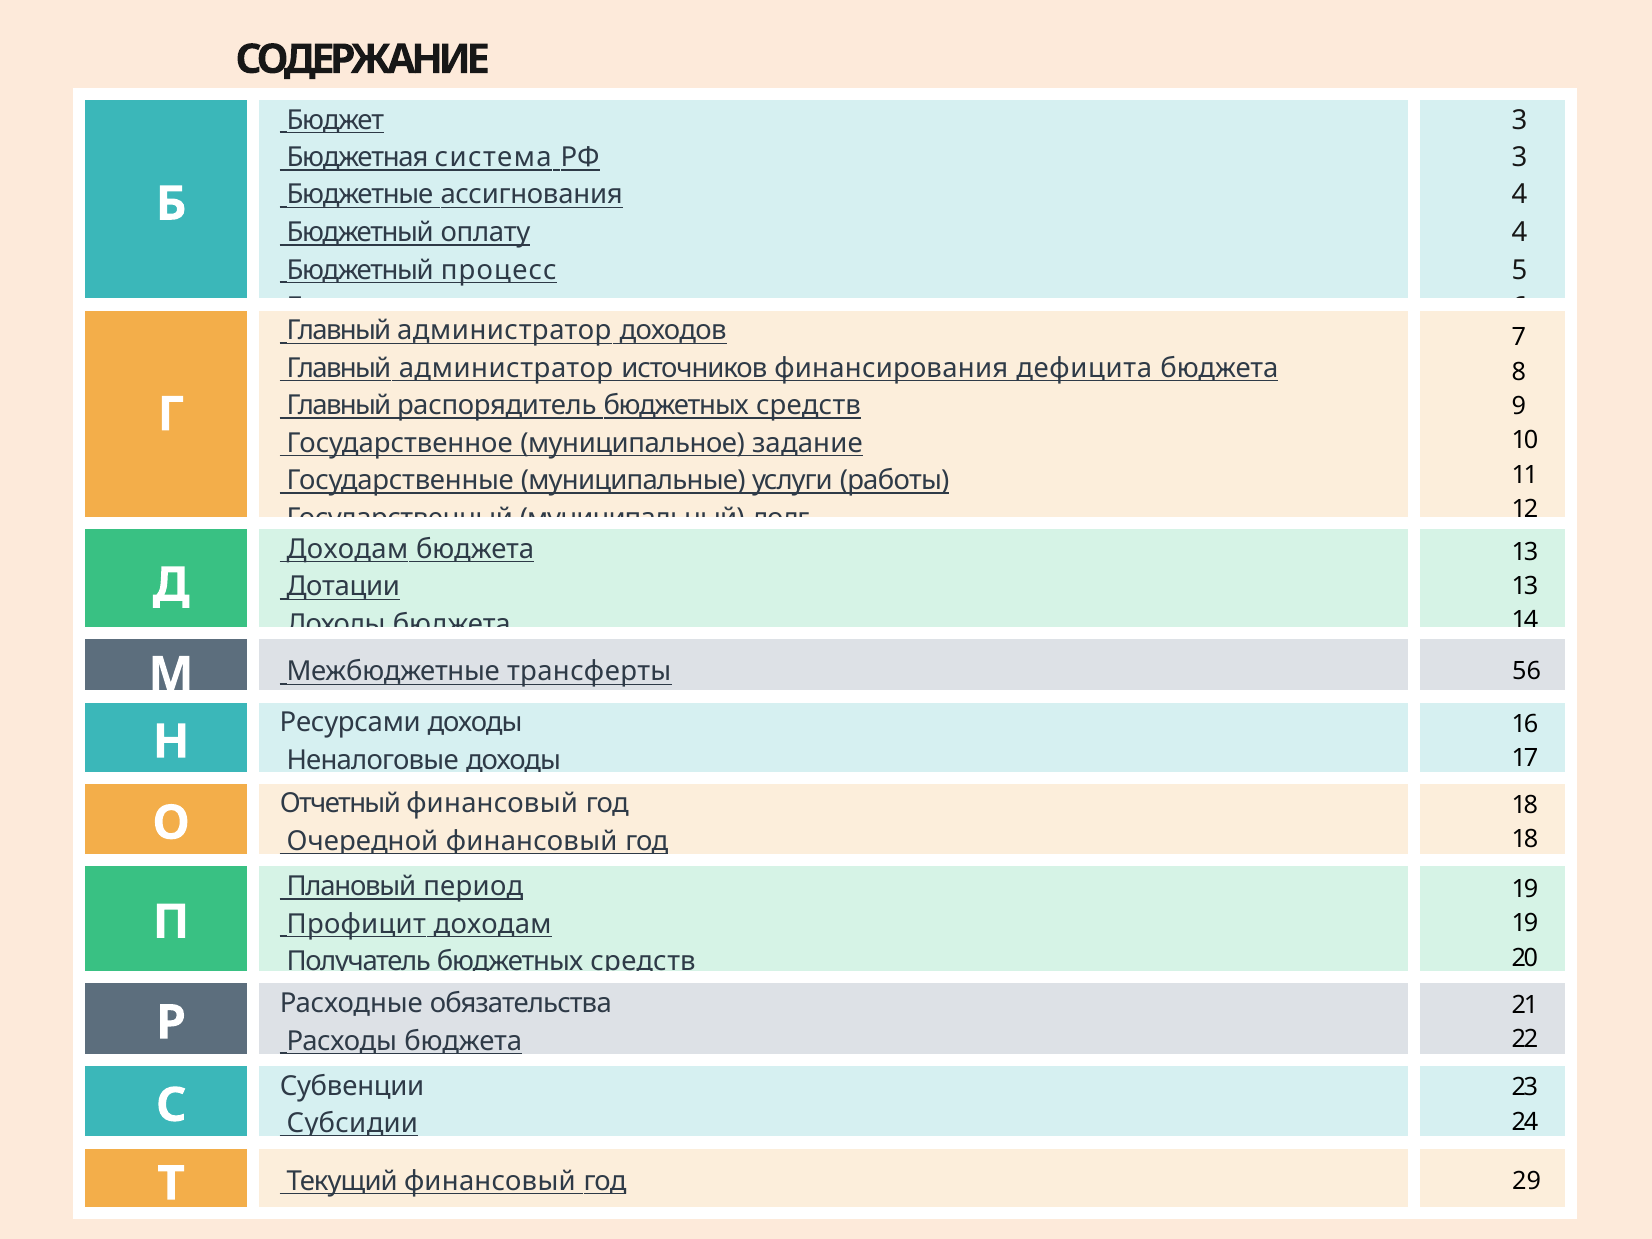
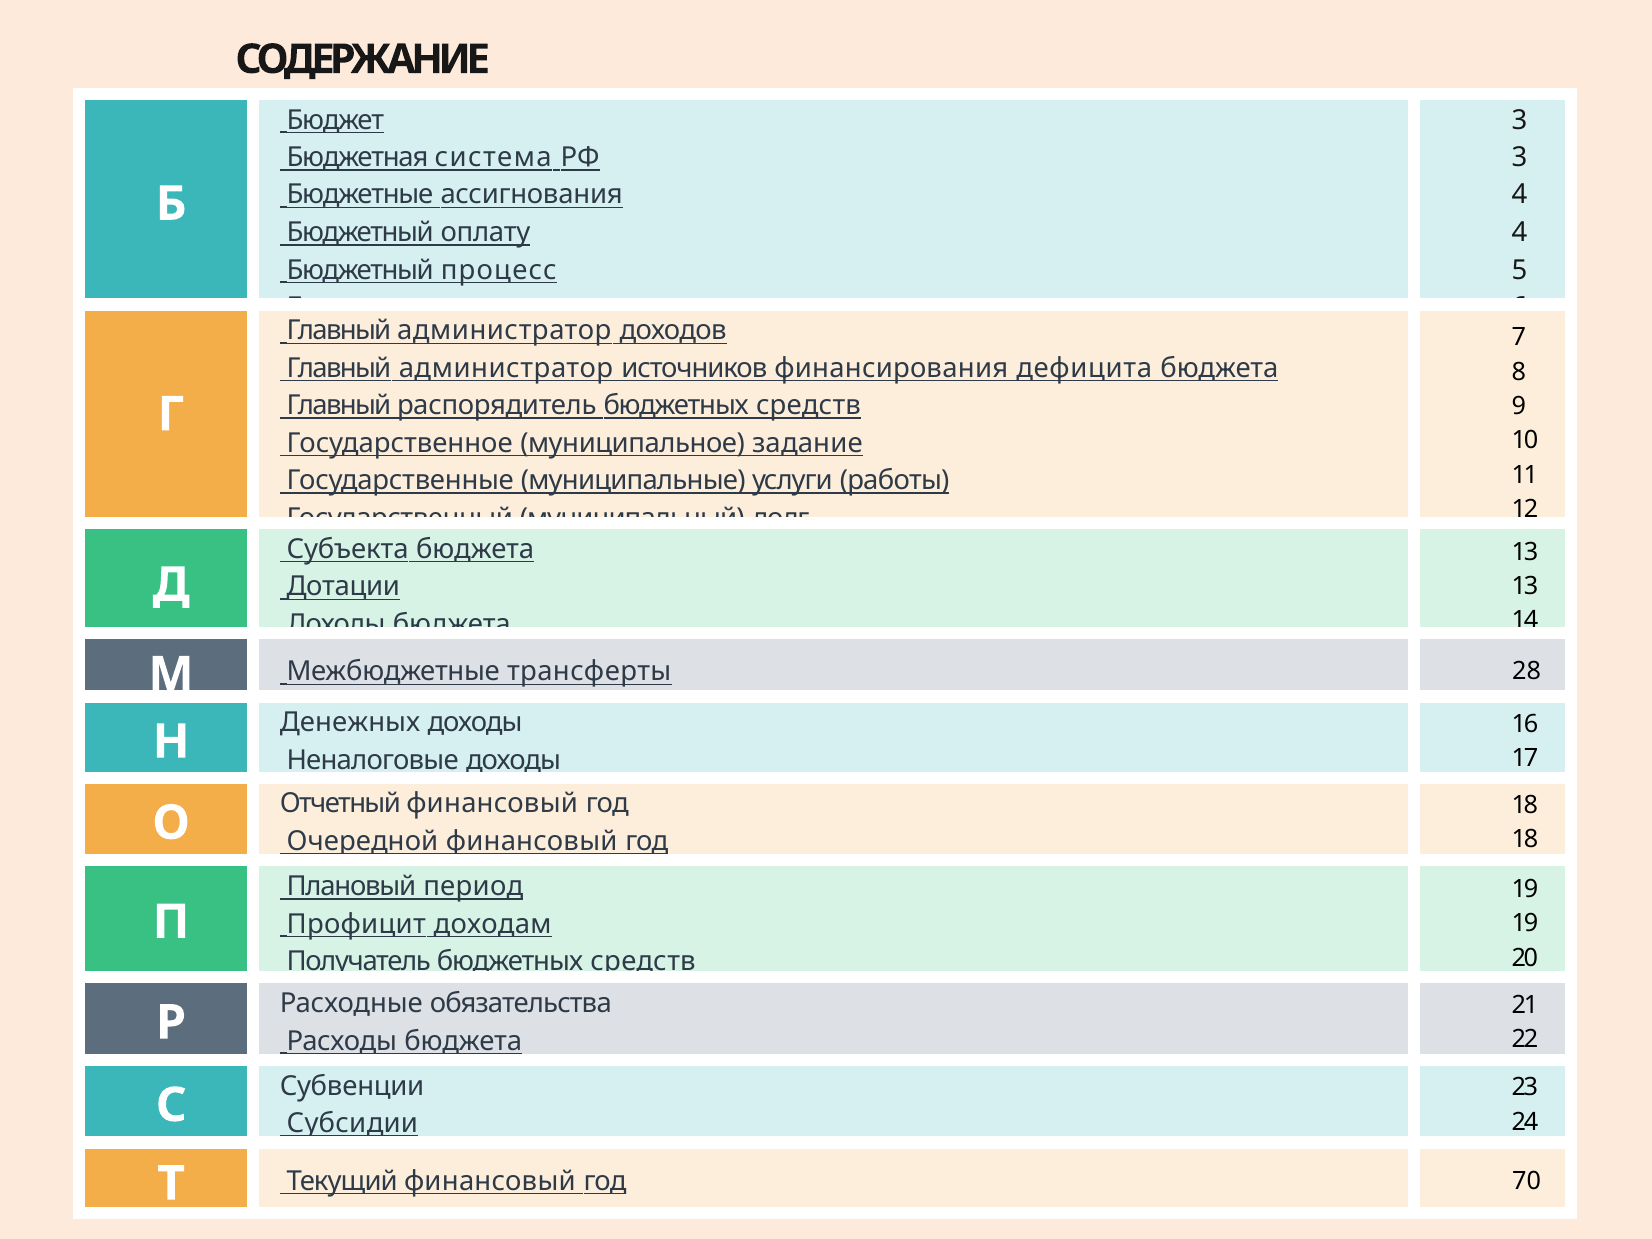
Доходам at (347, 549): Доходам -> Субъекта
56: 56 -> 28
Ресурсами: Ресурсами -> Денежных
29: 29 -> 70
